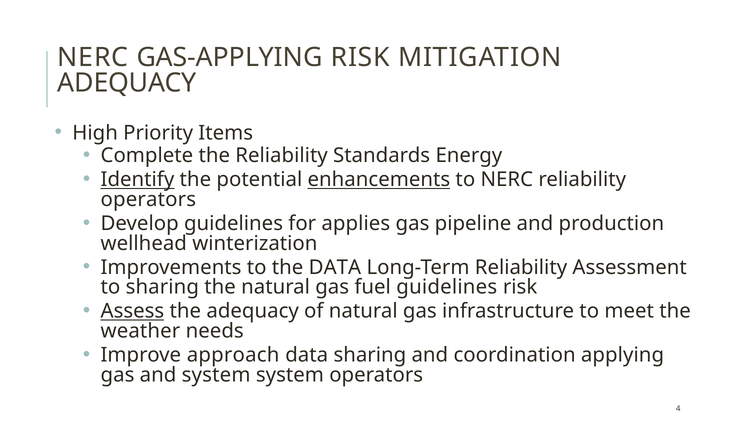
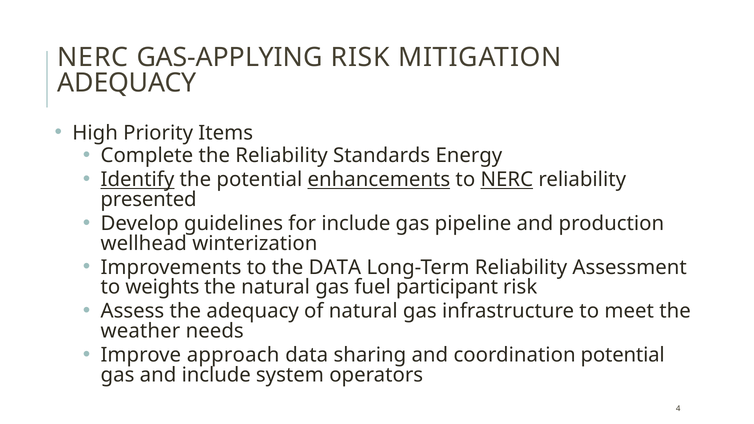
NERC at (507, 180) underline: none -> present
operators at (148, 200): operators -> presented
for applies: applies -> include
to sharing: sharing -> weights
fuel guidelines: guidelines -> participant
Assess underline: present -> none
coordination applying: applying -> potential
and system: system -> include
